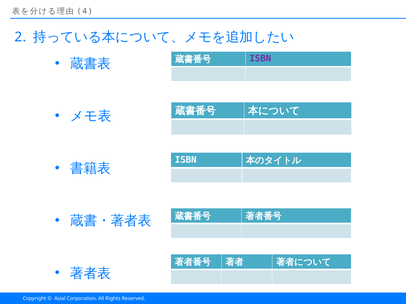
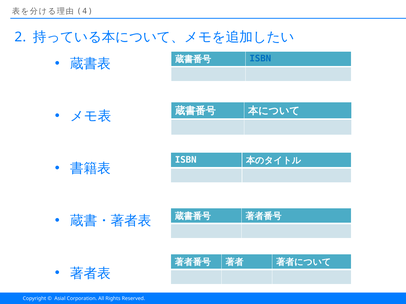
ISBN at (260, 59) colour: purple -> blue
